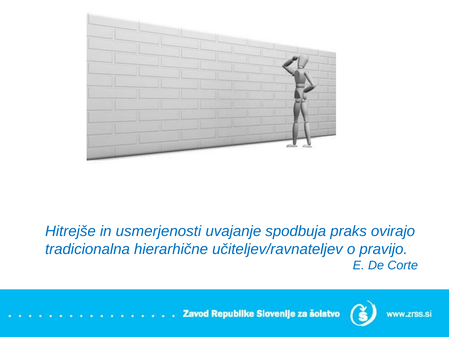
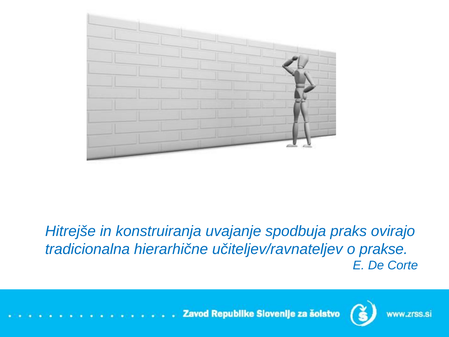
usmerjenosti: usmerjenosti -> konstruiranja
pravijo: pravijo -> prakse
